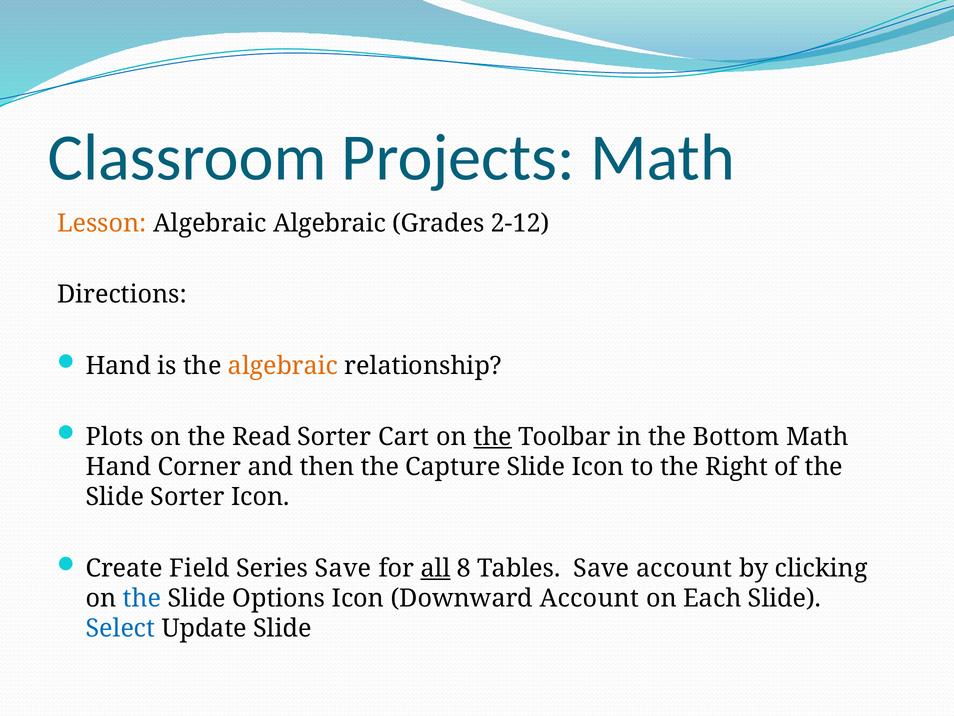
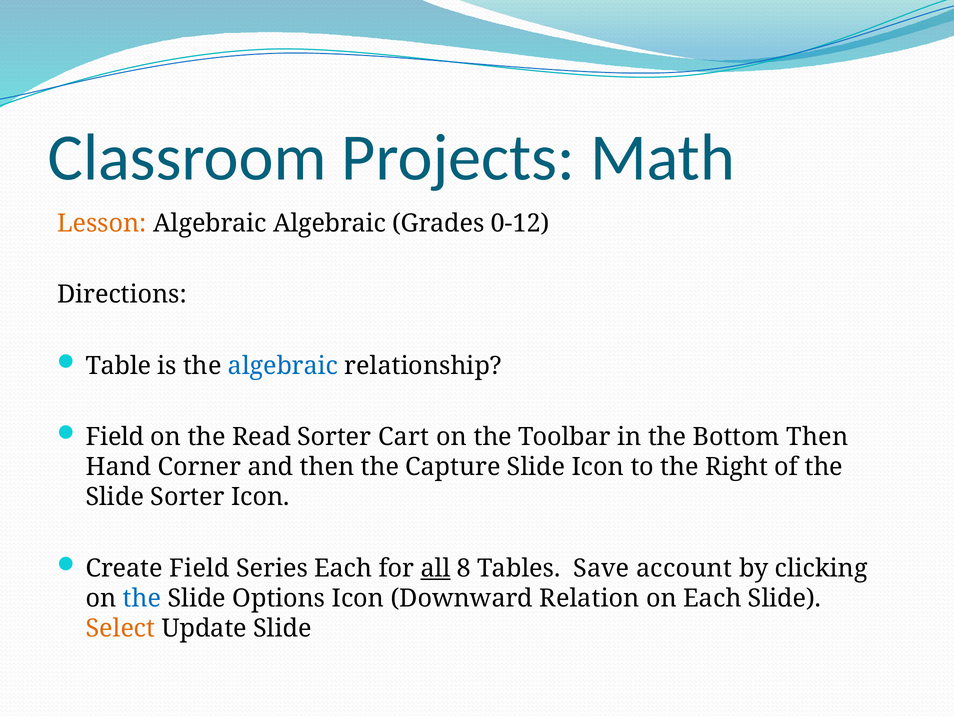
2-12: 2-12 -> 0-12
Hand at (118, 365): Hand -> Table
algebraic at (283, 365) colour: orange -> blue
Plots at (115, 436): Plots -> Field
the at (493, 436) underline: present -> none
Bottom Math: Math -> Then
Series Save: Save -> Each
Downward Account: Account -> Relation
Select colour: blue -> orange
